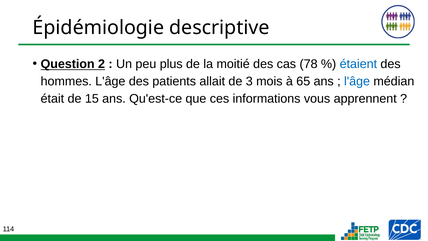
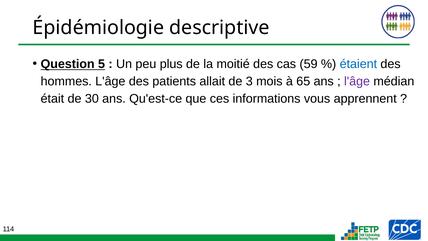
2: 2 -> 5
78: 78 -> 59
l'âge at (357, 81) colour: blue -> purple
15: 15 -> 30
